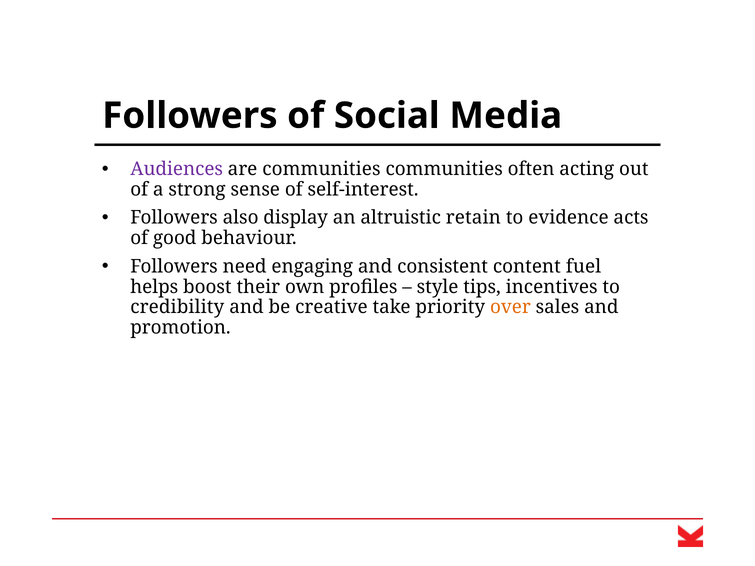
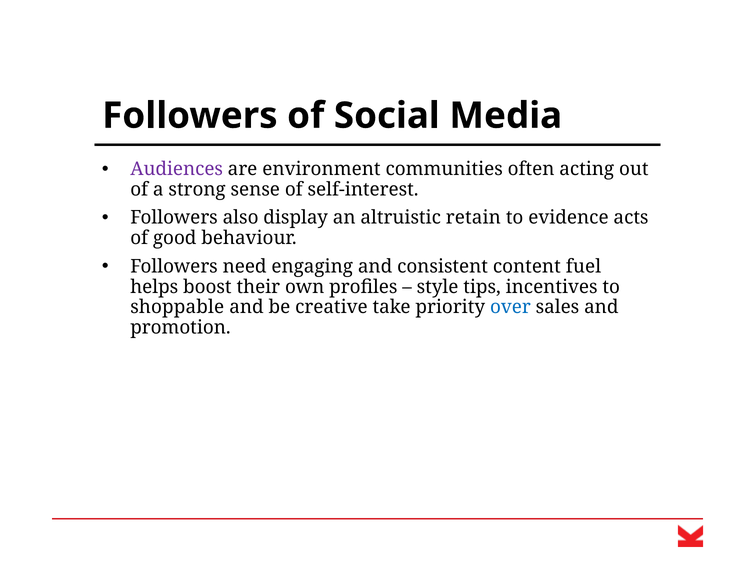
are communities: communities -> environment
credibility: credibility -> shoppable
over colour: orange -> blue
